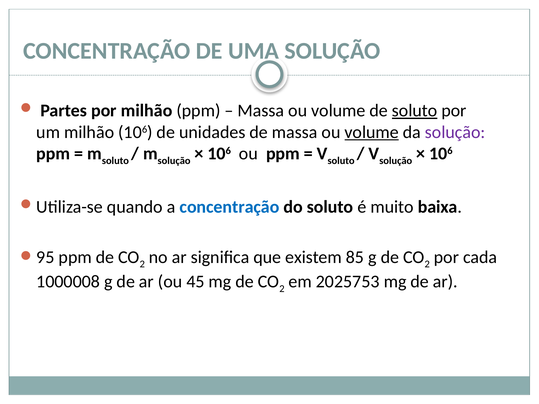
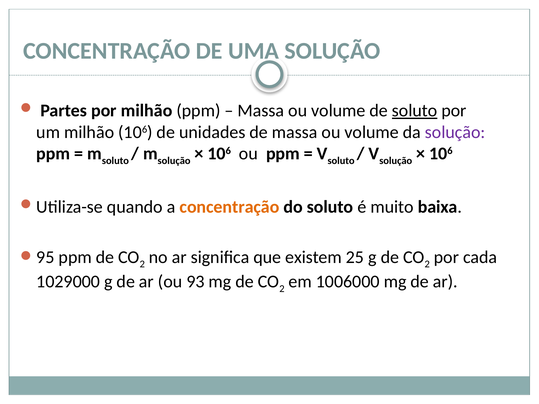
volume at (372, 132) underline: present -> none
concentração at (229, 207) colour: blue -> orange
85: 85 -> 25
1000008: 1000008 -> 1029000
45: 45 -> 93
2025753: 2025753 -> 1006000
